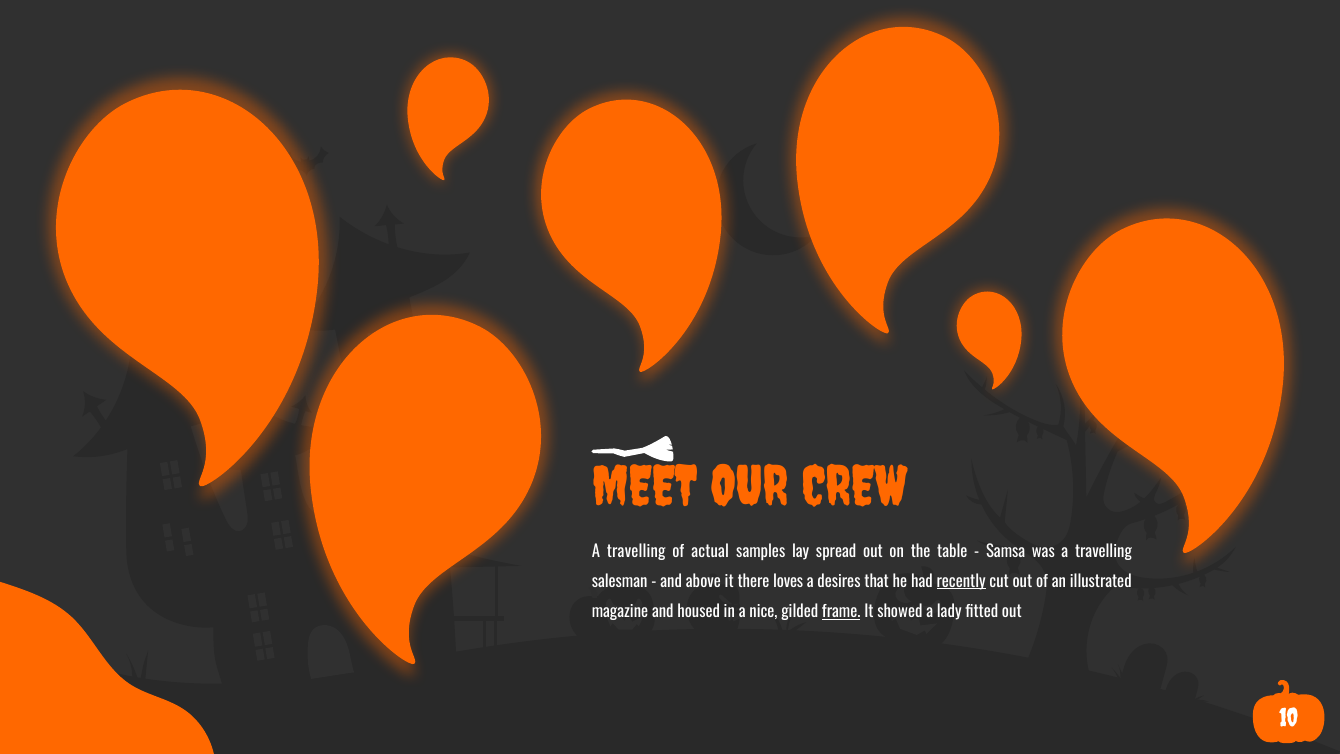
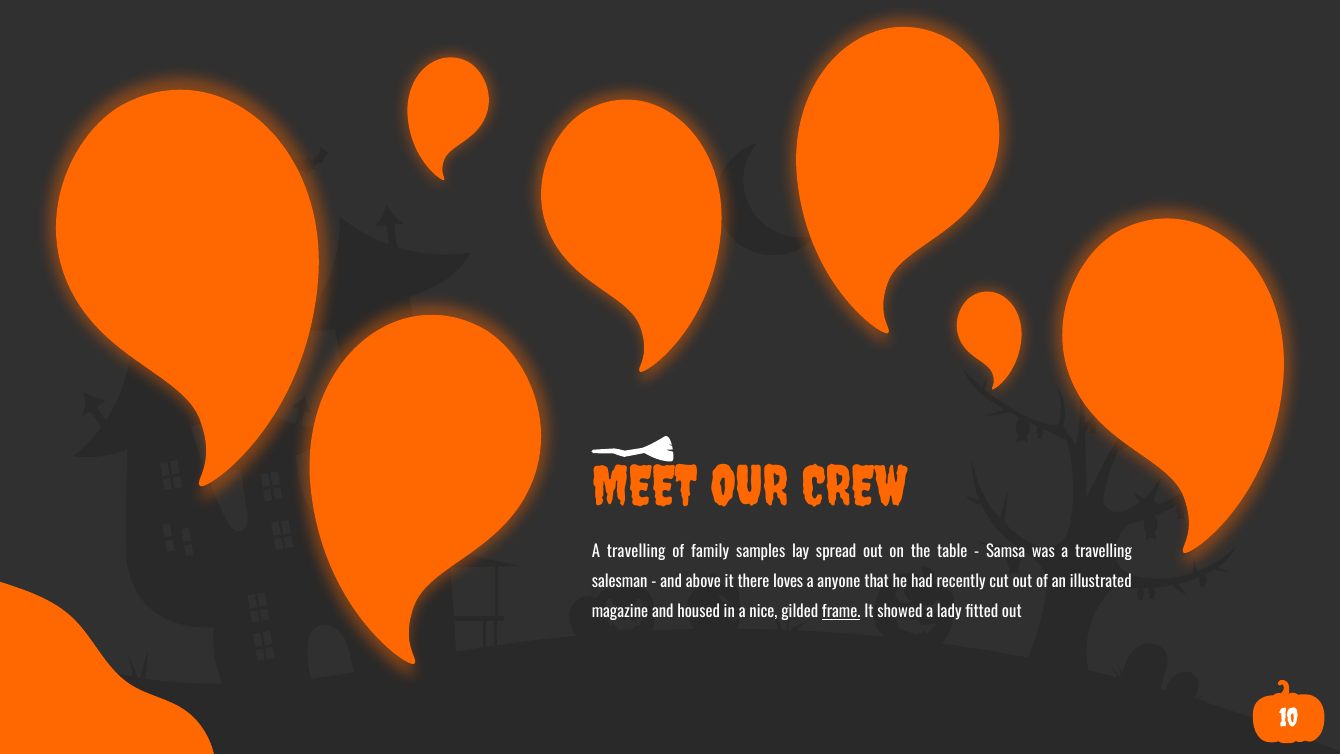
actual: actual -> family
desires: desires -> anyone
recently underline: present -> none
